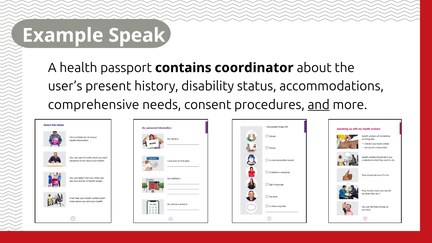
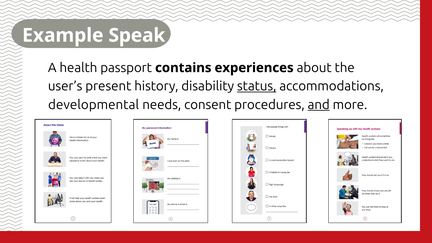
coordinator: coordinator -> experiences
status underline: none -> present
comprehensive: comprehensive -> developmental
